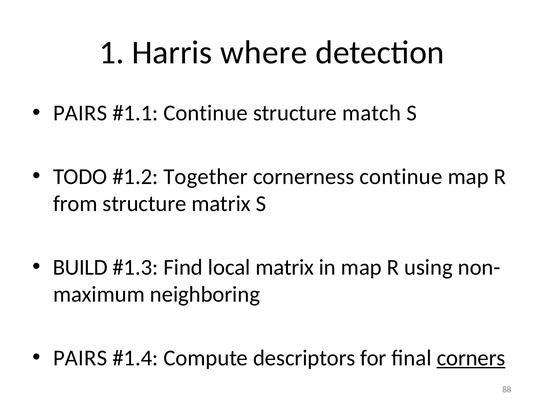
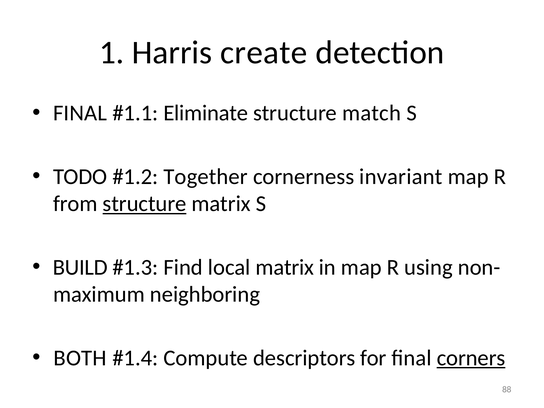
where: where -> create
PAIRS at (80, 113): PAIRS -> FINAL
Continue at (206, 113): Continue -> Eliminate
cornerness continue: continue -> invariant
structure at (145, 204) underline: none -> present
PAIRS at (80, 358): PAIRS -> BOTH
